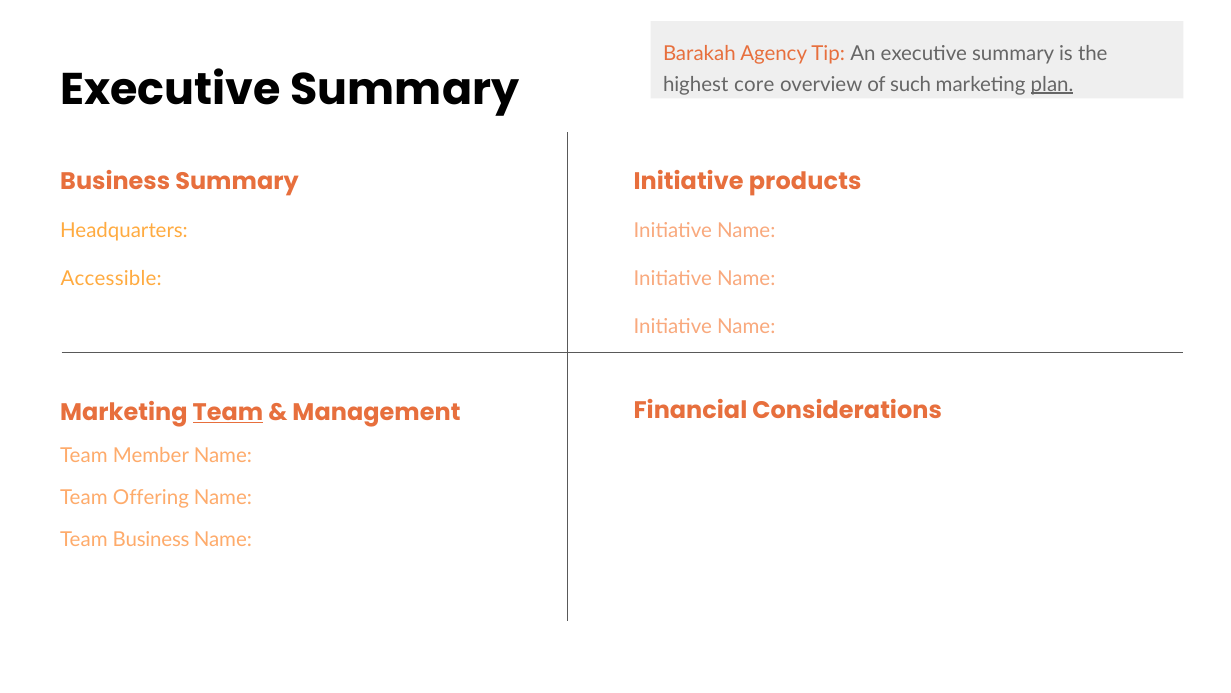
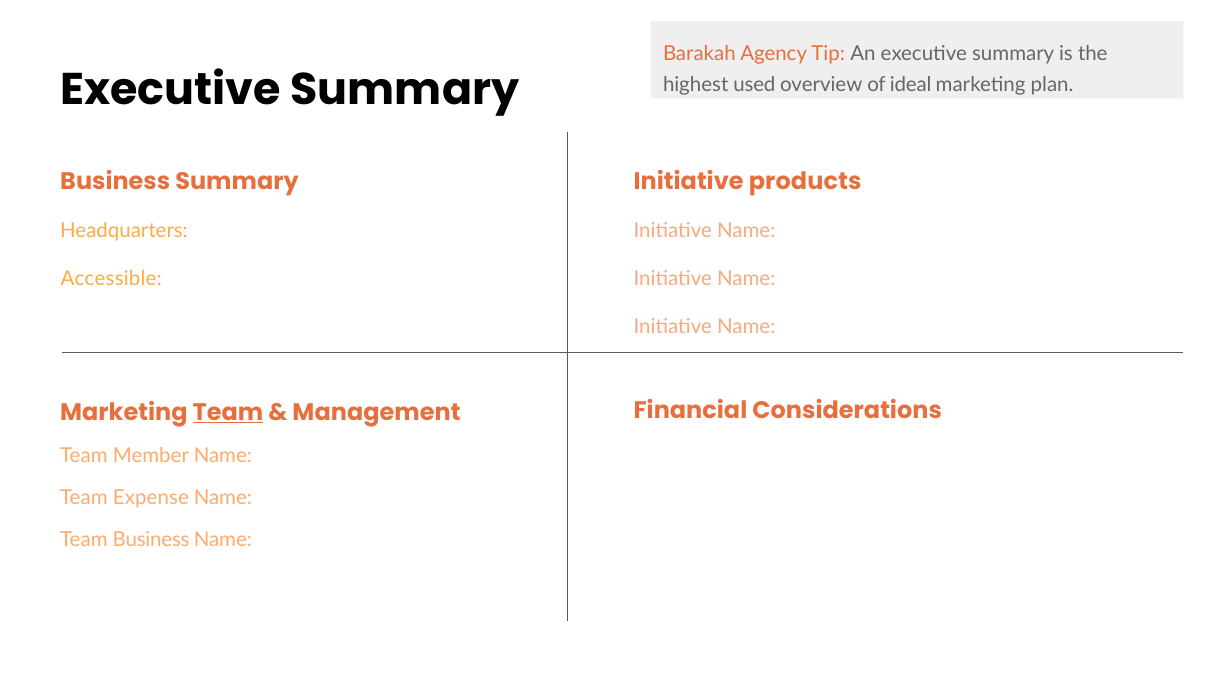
core: core -> used
such: such -> ideal
plan underline: present -> none
Offering: Offering -> Expense
